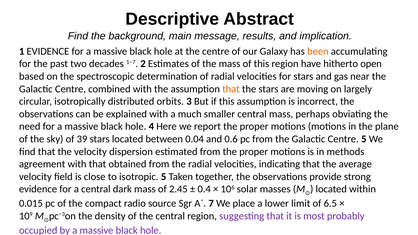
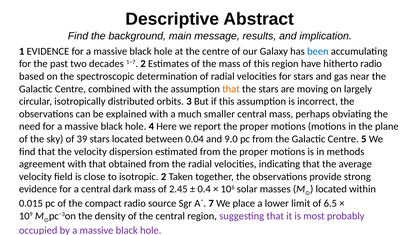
been colour: orange -> blue
hitherto open: open -> radio
0.6: 0.6 -> 9.0
isotropic 5: 5 -> 2
